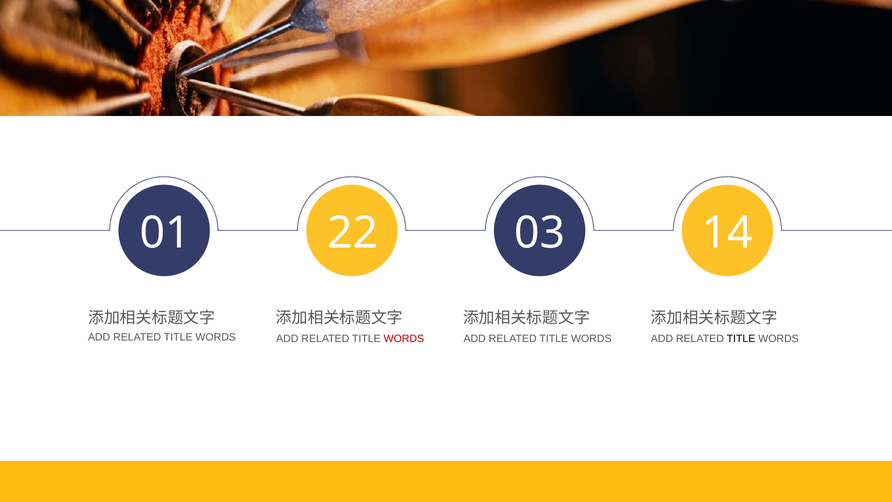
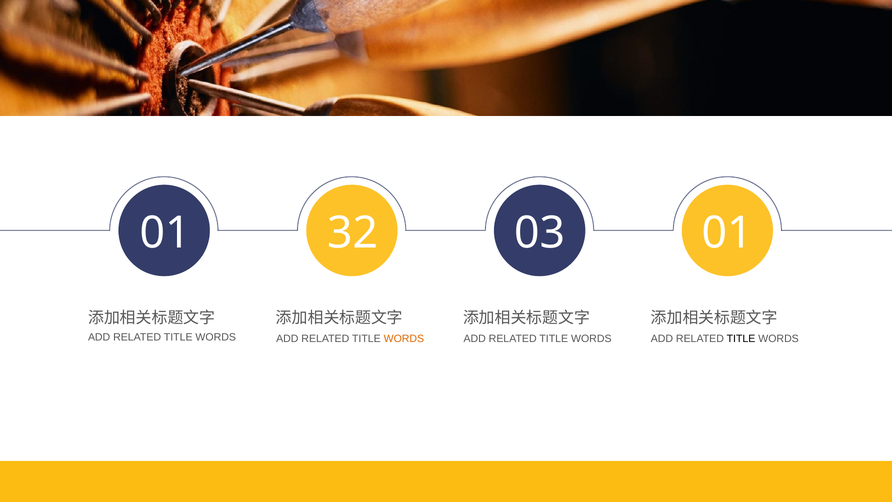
22: 22 -> 32
03 14: 14 -> 01
WORDS at (404, 339) colour: red -> orange
